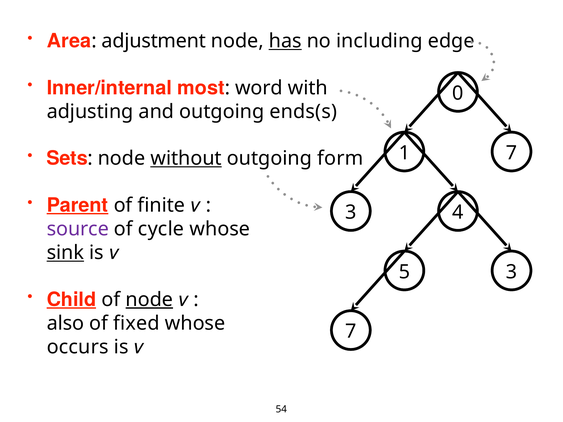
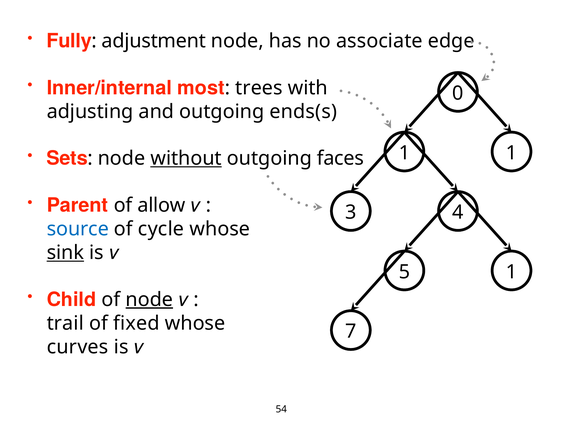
Area: Area -> Fully
has underline: present -> none
including: including -> associate
word: word -> trees
7 at (512, 153): 7 -> 1
form: form -> faces
Parent underline: present -> none
finite: finite -> allow
source colour: purple -> blue
3 at (512, 272): 3 -> 1
Child underline: present -> none
also: also -> trail
occurs: occurs -> curves
